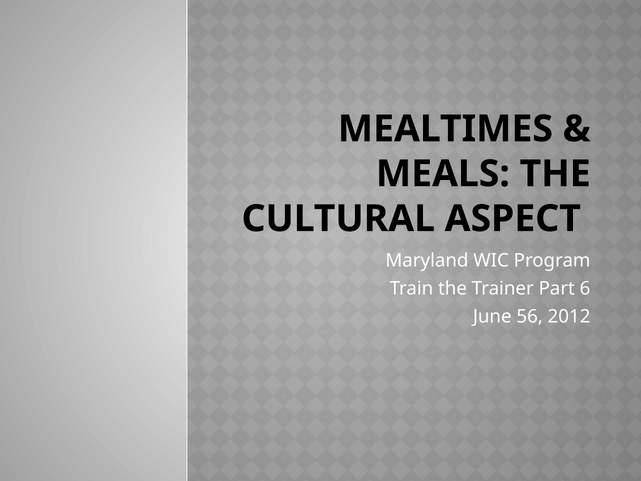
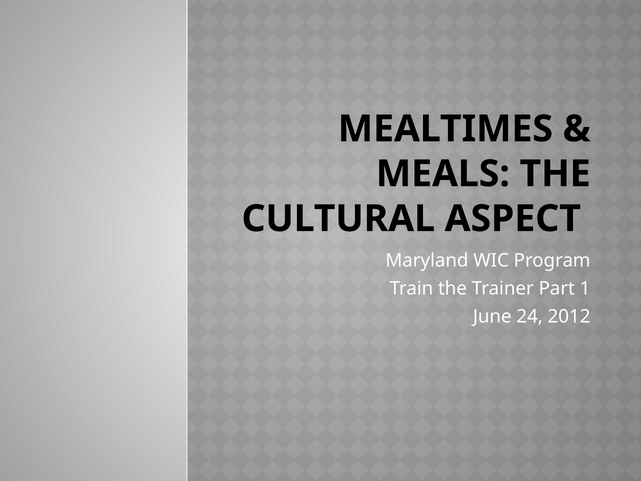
6: 6 -> 1
56: 56 -> 24
